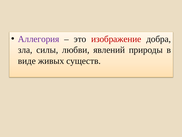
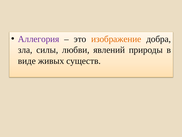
изображение colour: red -> orange
